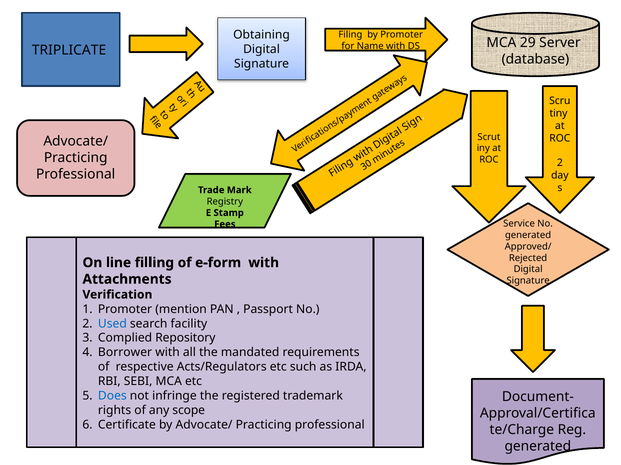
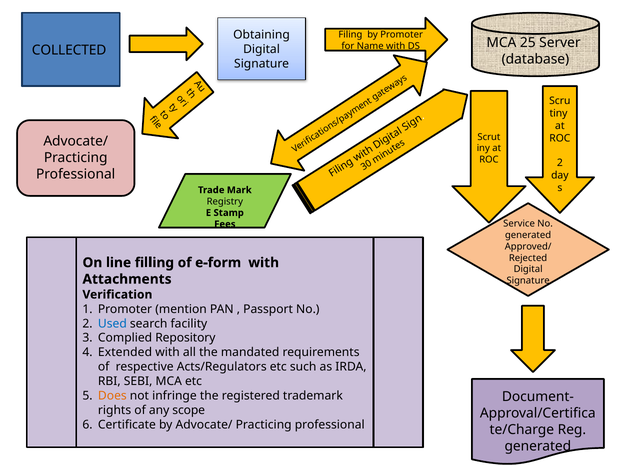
29: 29 -> 25
TRIPLICATE: TRIPLICATE -> COLLECTED
Borrower: Borrower -> Extended
Does colour: blue -> orange
